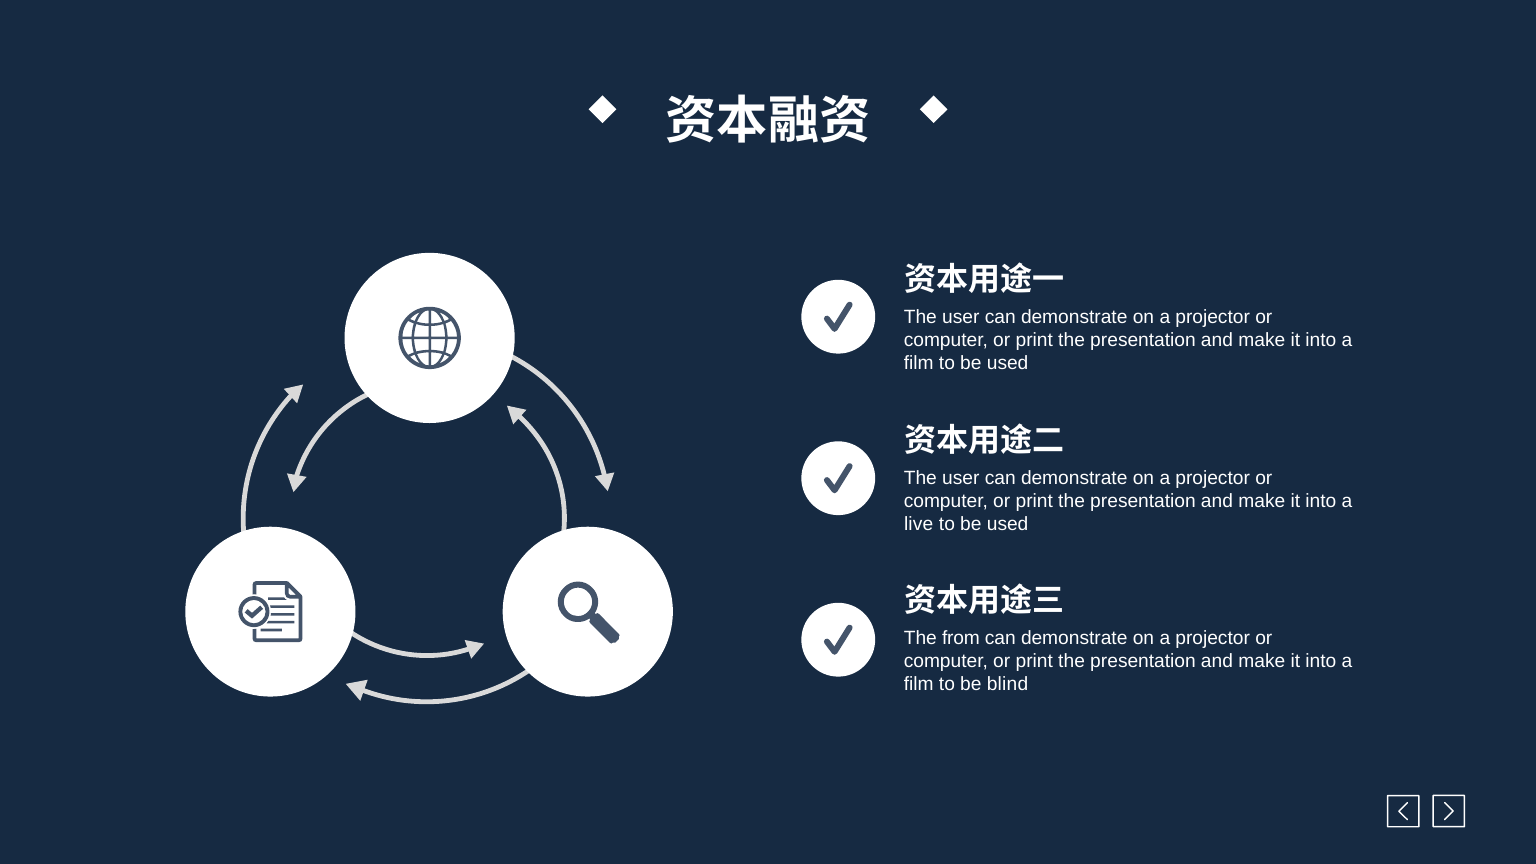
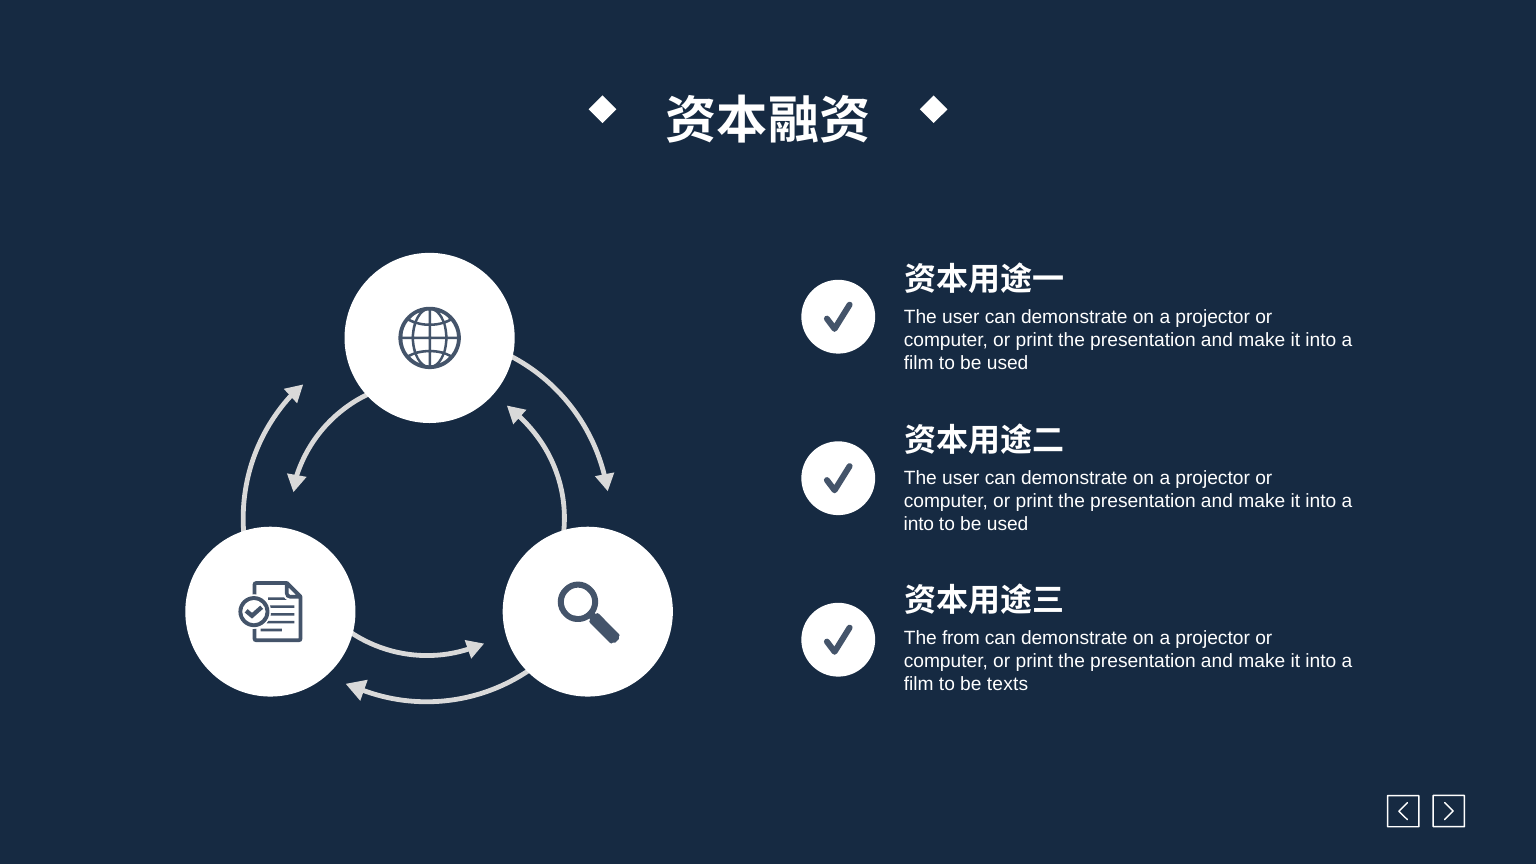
live at (919, 524): live -> into
blind: blind -> texts
